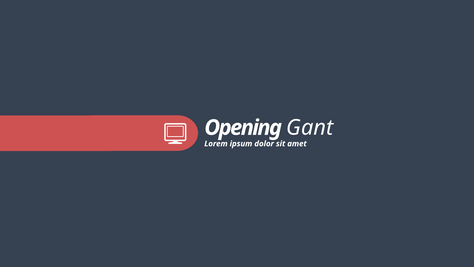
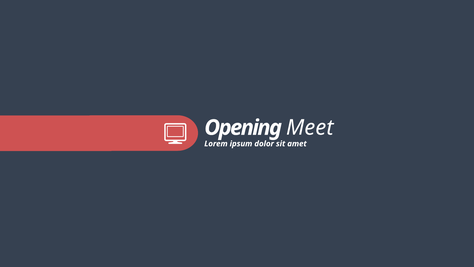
Gant: Gant -> Meet
